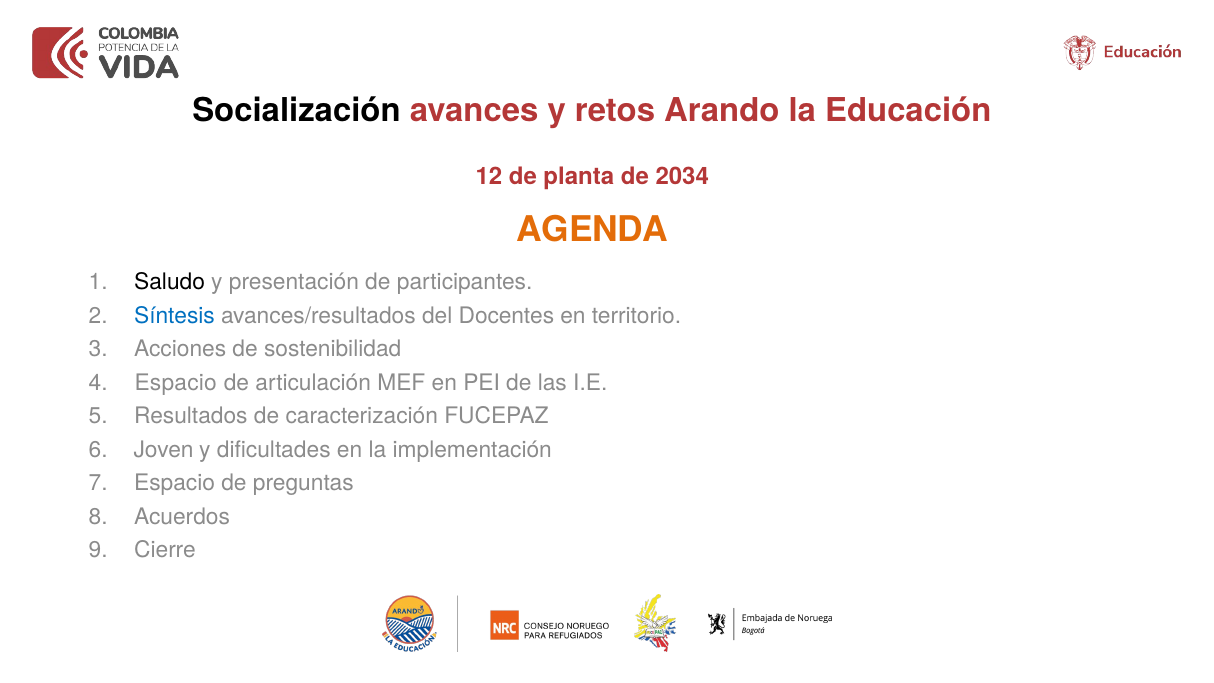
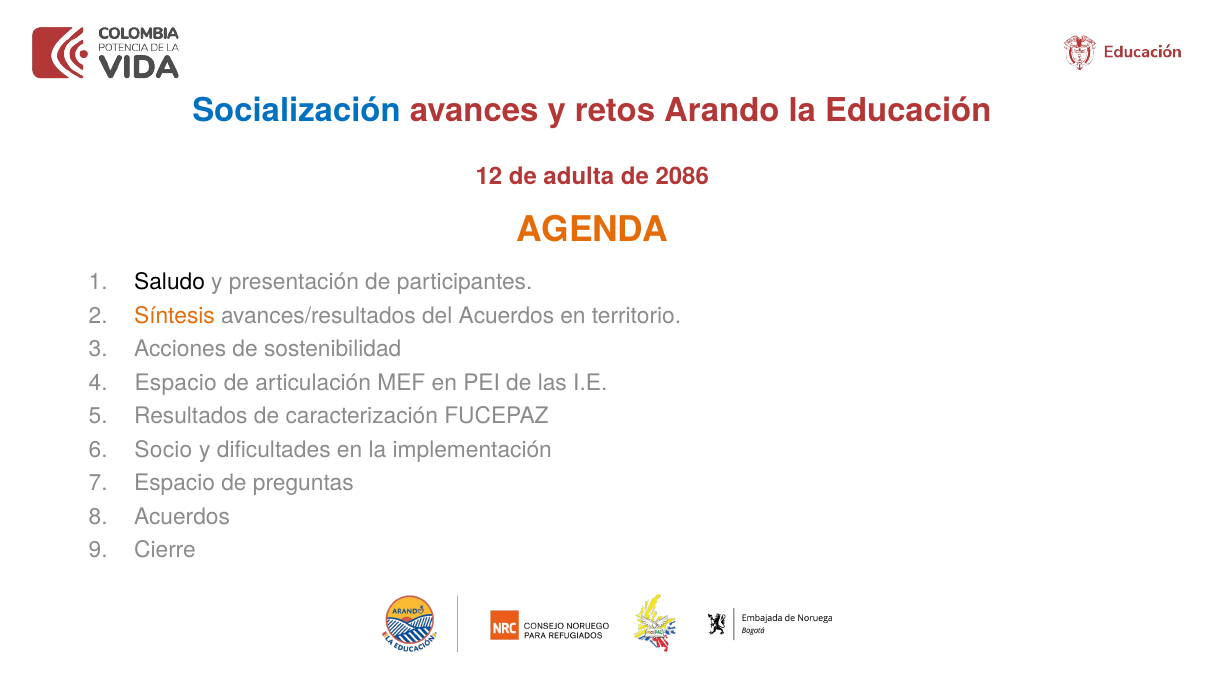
Socialización colour: black -> blue
planta: planta -> adulta
2034: 2034 -> 2086
Síntesis colour: blue -> orange
del Docentes: Docentes -> Acuerdos
Joven: Joven -> Socio
